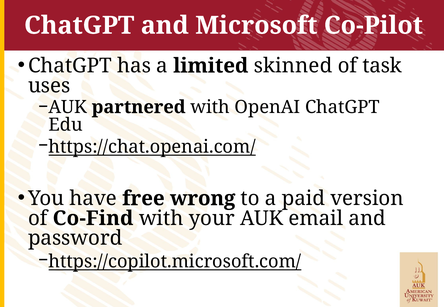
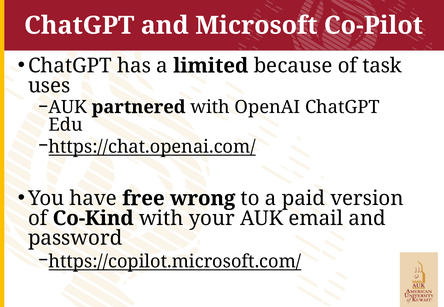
skinned: skinned -> because
Co-Find: Co-Find -> Co-Kind
